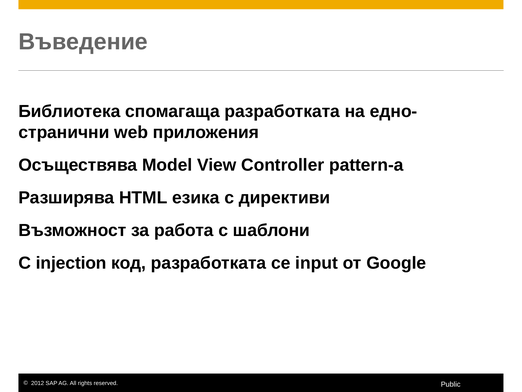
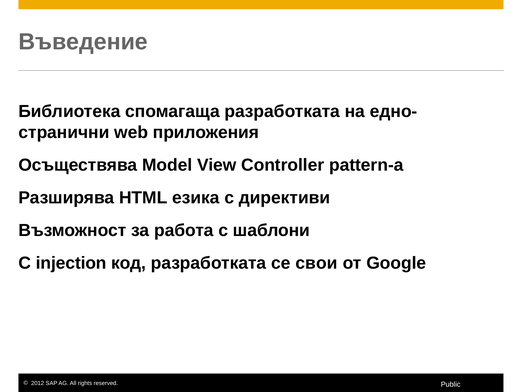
input: input -> свои
